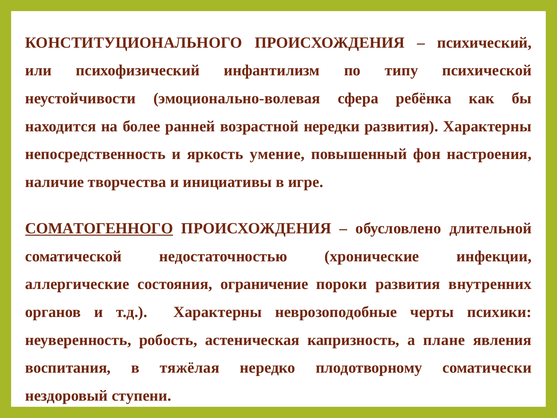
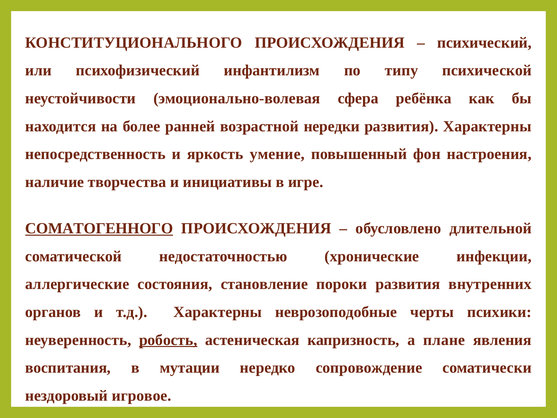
ограничение: ограничение -> становление
робость underline: none -> present
тяжёлая: тяжёлая -> мутации
плодотворному: плодотворному -> сопровождение
ступени: ступени -> игровое
